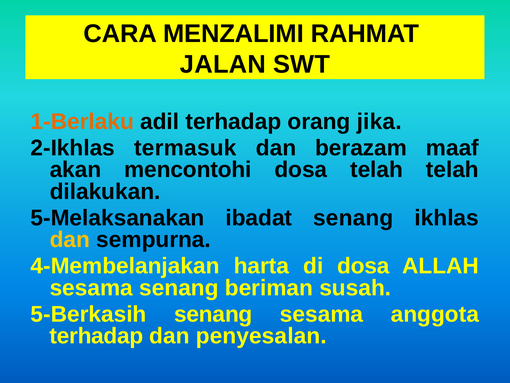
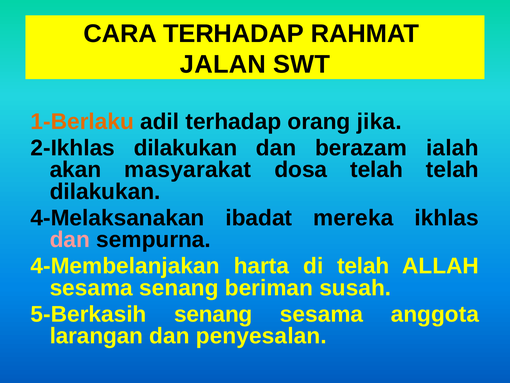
CARA MENZALIMI: MENZALIMI -> TERHADAP
2-Ikhlas termasuk: termasuk -> dilakukan
maaf: maaf -> ialah
mencontohi: mencontohi -> masyarakat
5-Melaksanakan: 5-Melaksanakan -> 4-Melaksanakan
ibadat senang: senang -> mereka
dan at (70, 239) colour: yellow -> pink
di dosa: dosa -> telah
terhadap at (96, 336): terhadap -> larangan
